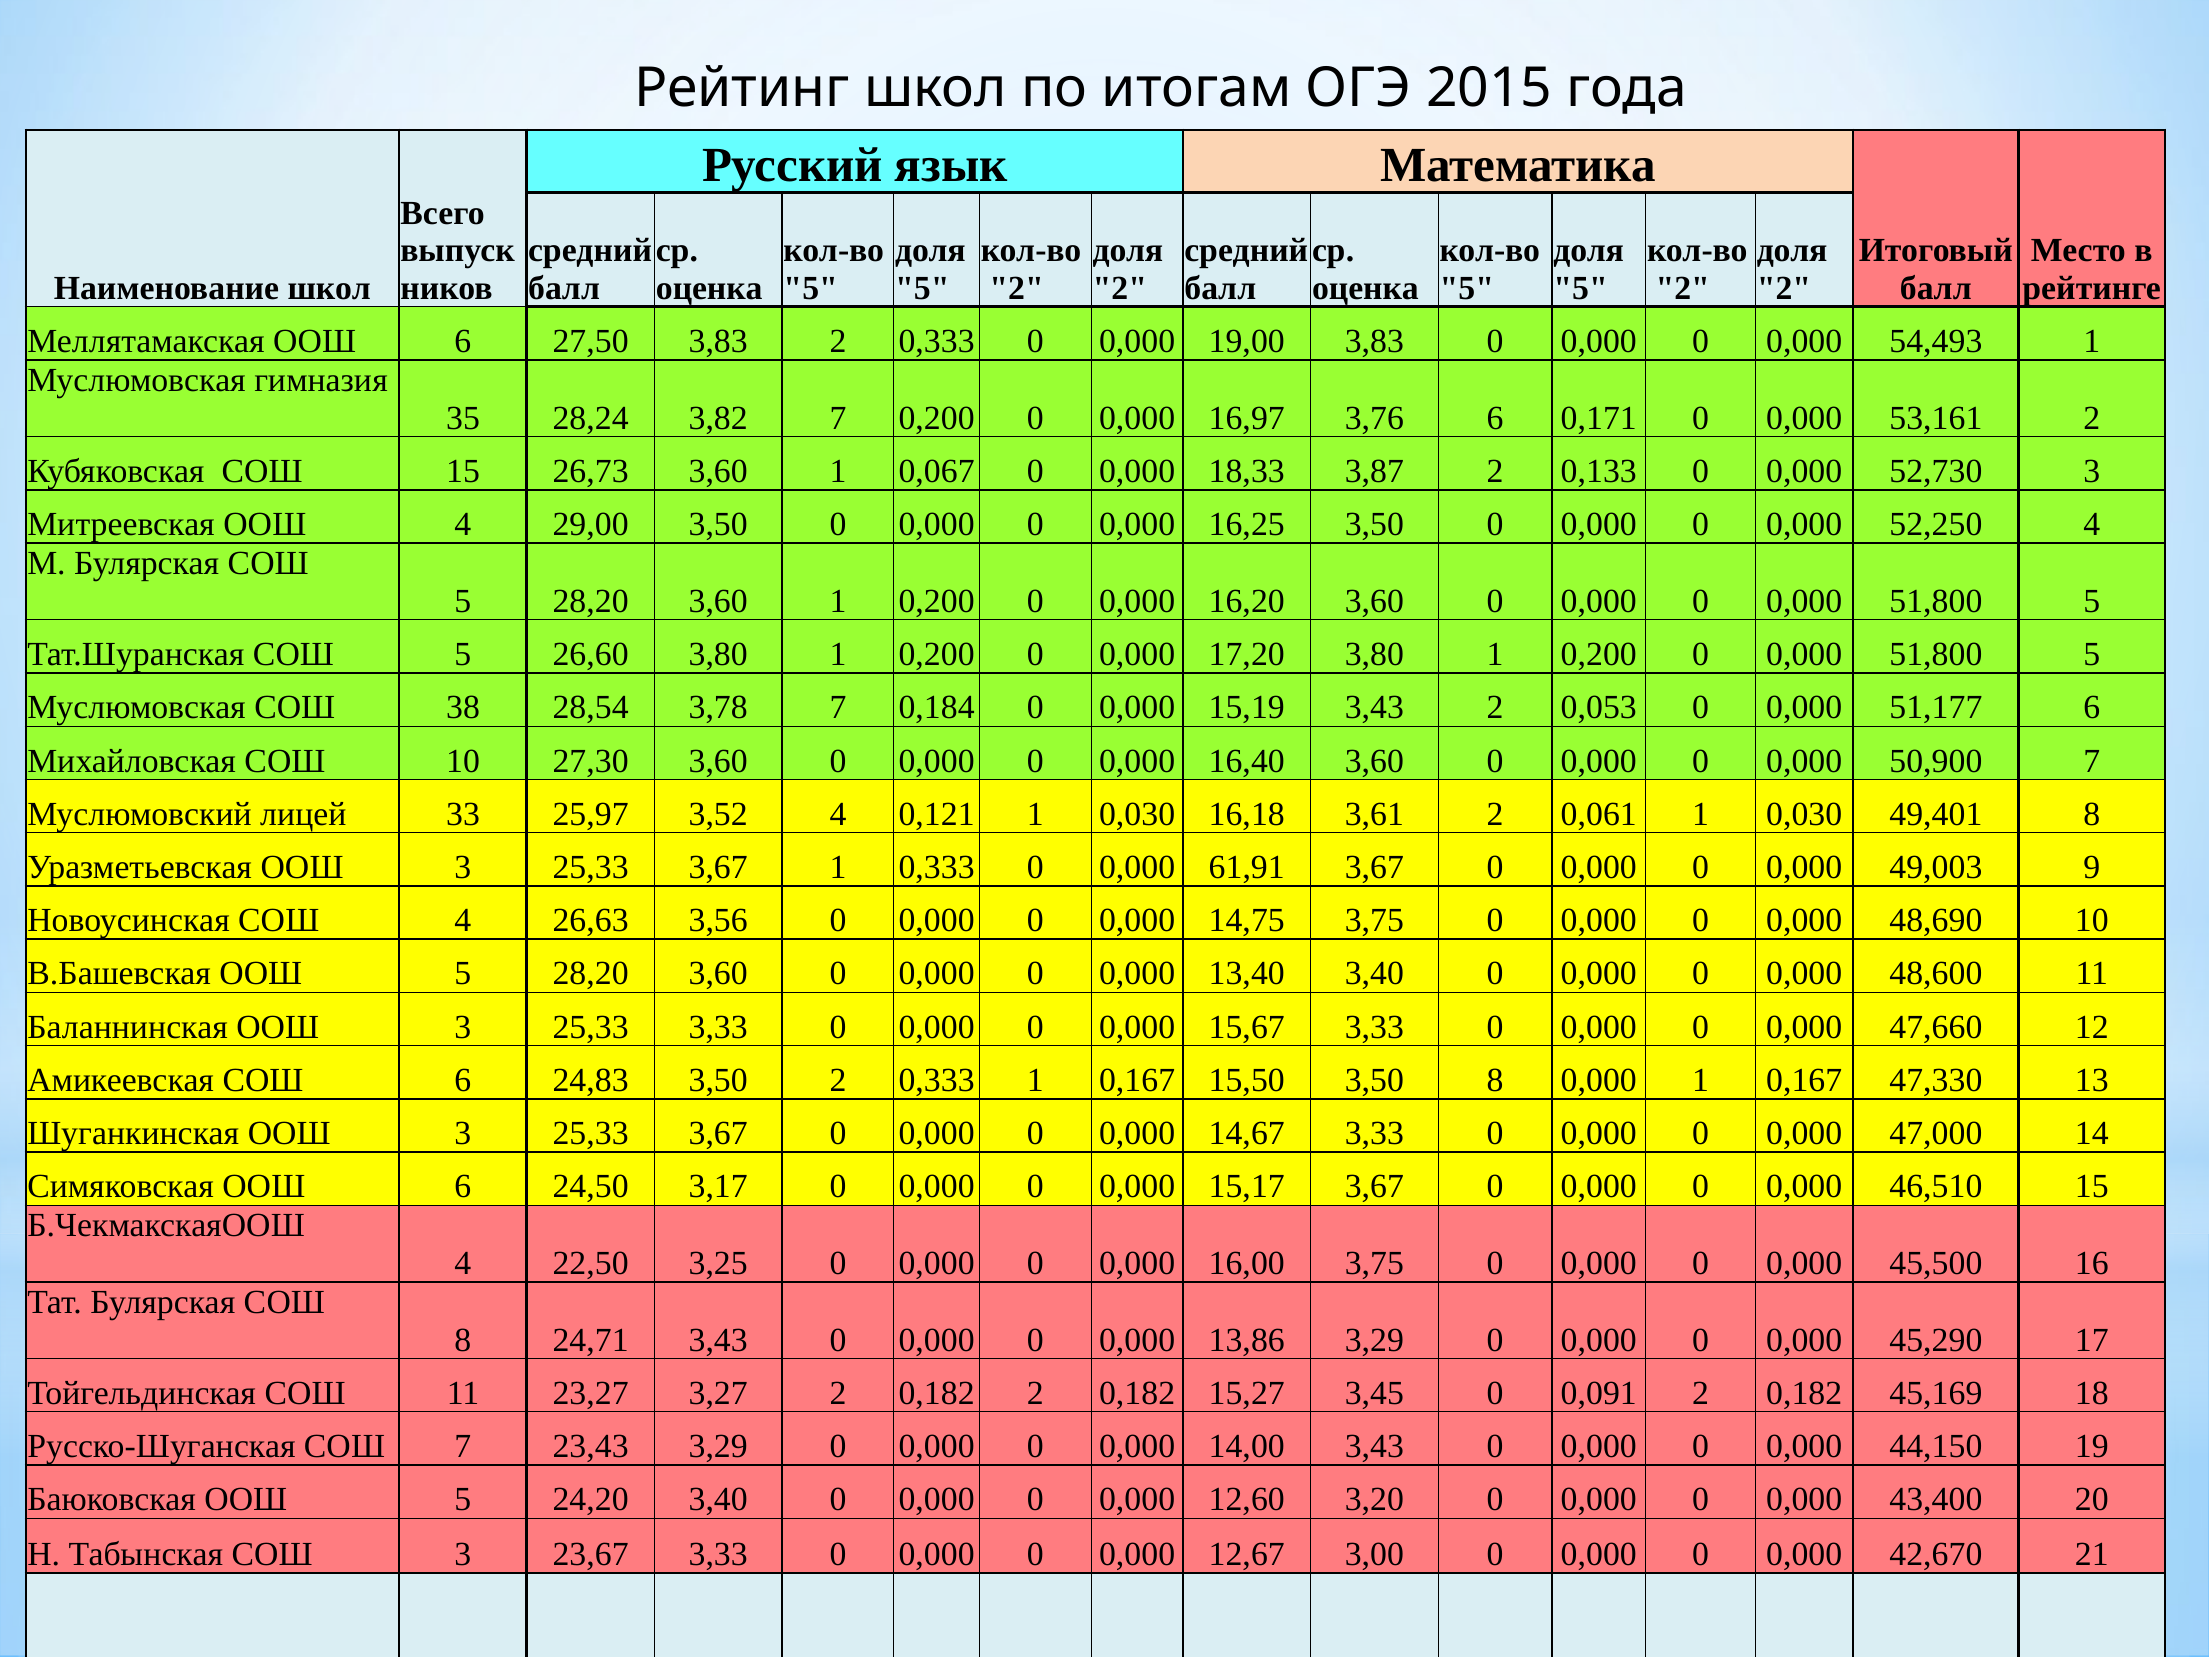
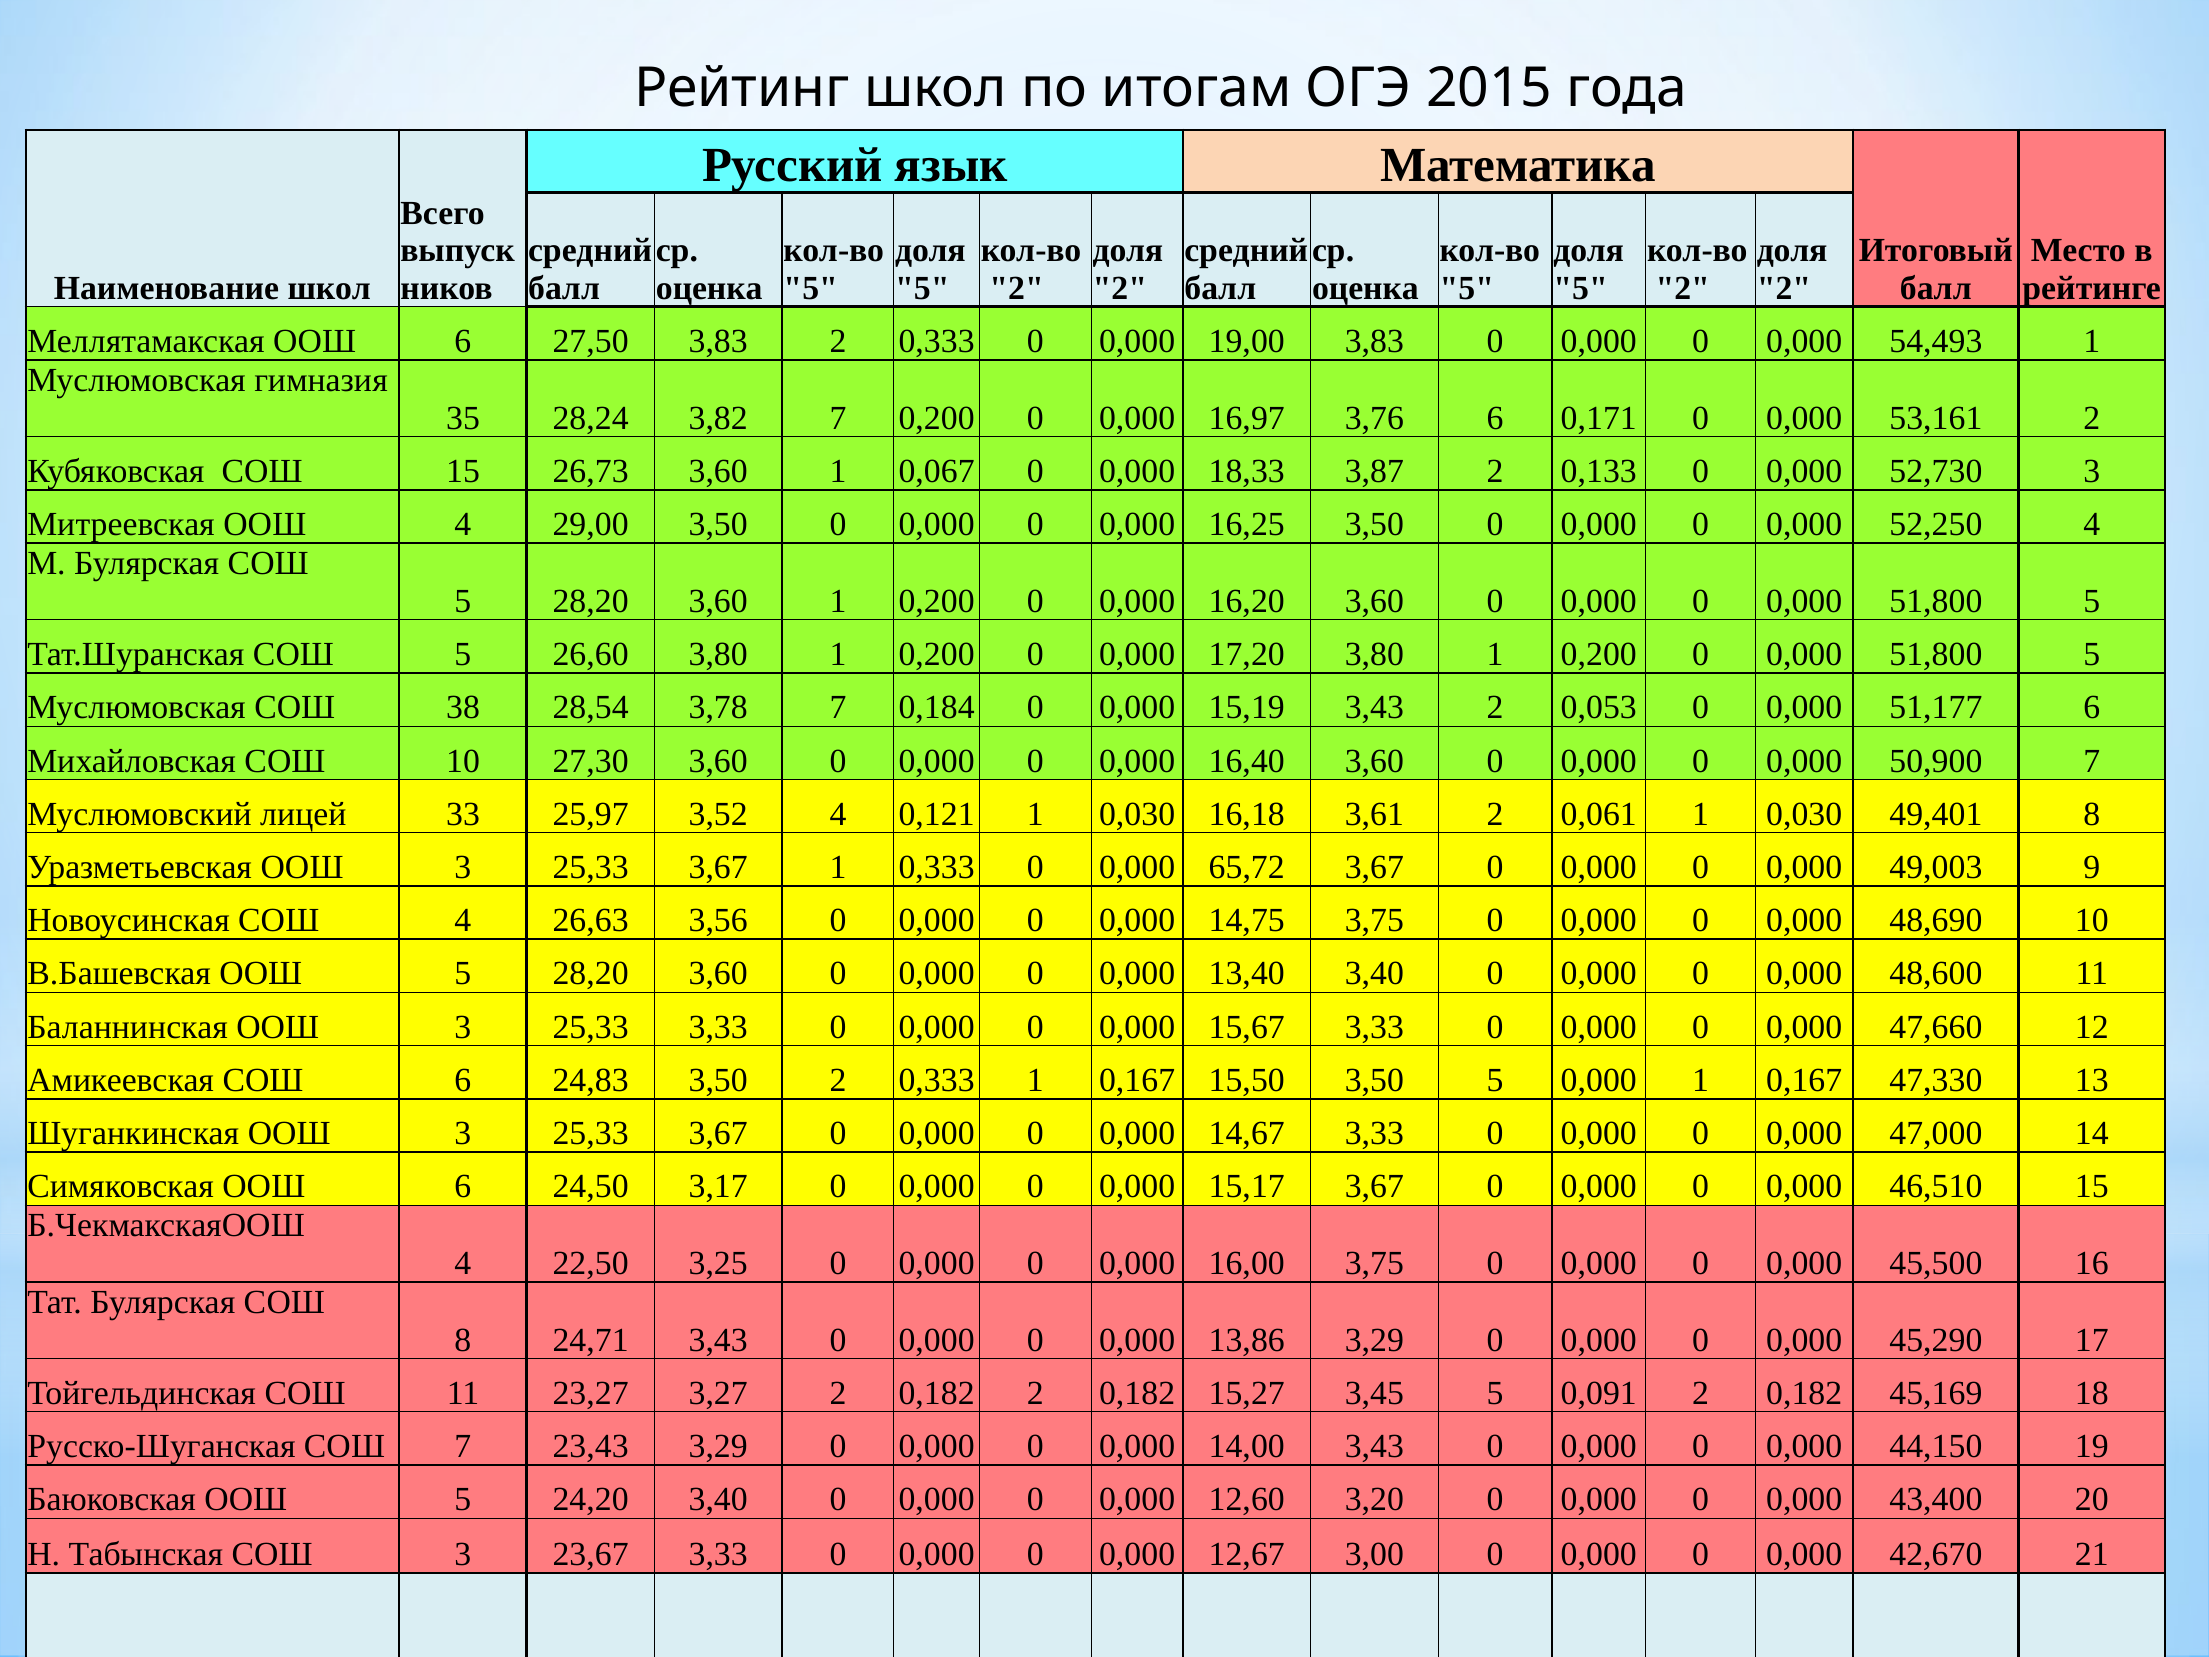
61,91: 61,91 -> 65,72
3,50 8: 8 -> 5
3,45 0: 0 -> 5
